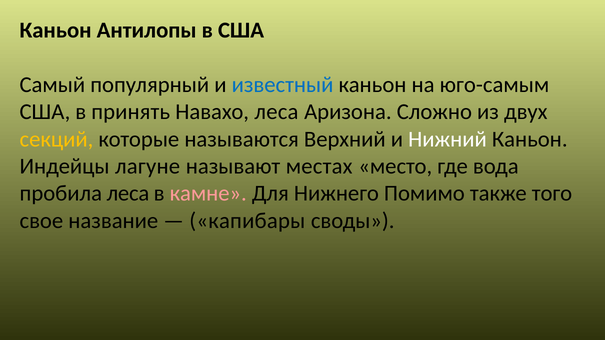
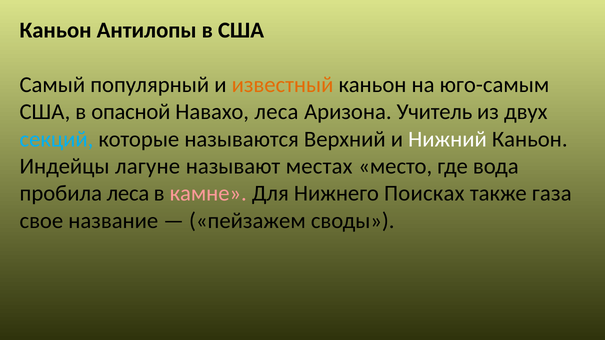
известный colour: blue -> orange
принять: принять -> опасной
Сложно: Сложно -> Учитель
секций colour: yellow -> light blue
Помимо: Помимо -> Поисках
того: того -> газа
капибары: капибары -> пейзажем
